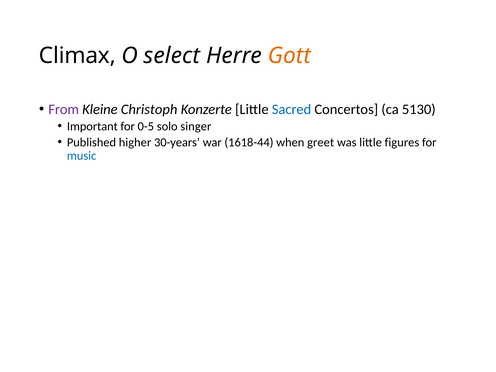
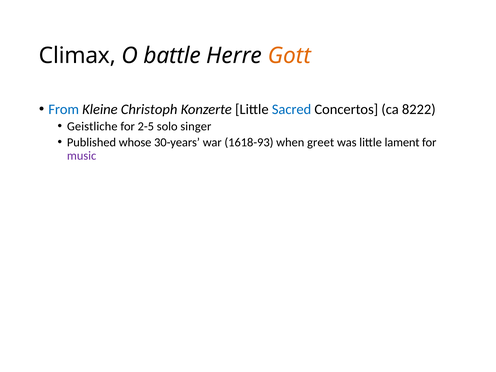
select: select -> battle
From colour: purple -> blue
5130: 5130 -> 8222
Important: Important -> Geistliche
0-5: 0-5 -> 2-5
higher: higher -> whose
1618-44: 1618-44 -> 1618-93
figures: figures -> lament
music colour: blue -> purple
